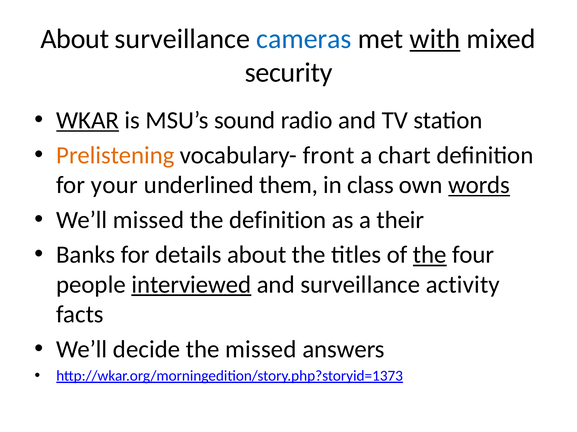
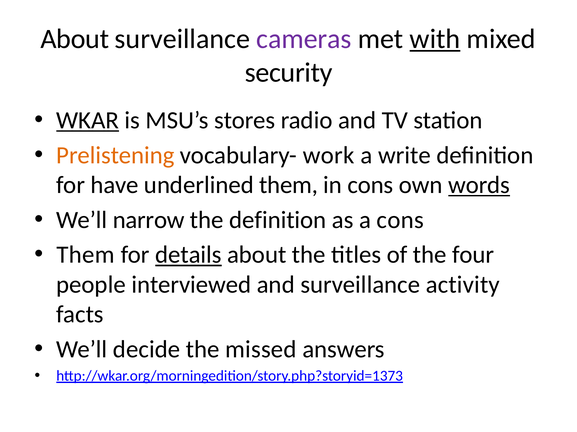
cameras colour: blue -> purple
sound: sound -> stores
front: front -> work
chart: chart -> write
your: your -> have
in class: class -> cons
We’ll missed: missed -> narrow
a their: their -> cons
Banks at (86, 255): Banks -> Them
details underline: none -> present
the at (430, 255) underline: present -> none
interviewed underline: present -> none
